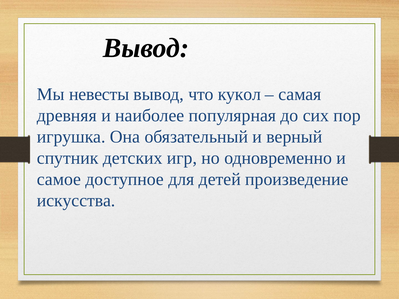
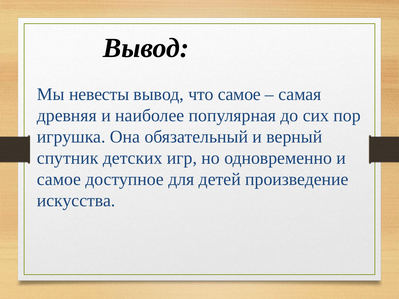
что кукол: кукол -> самое
